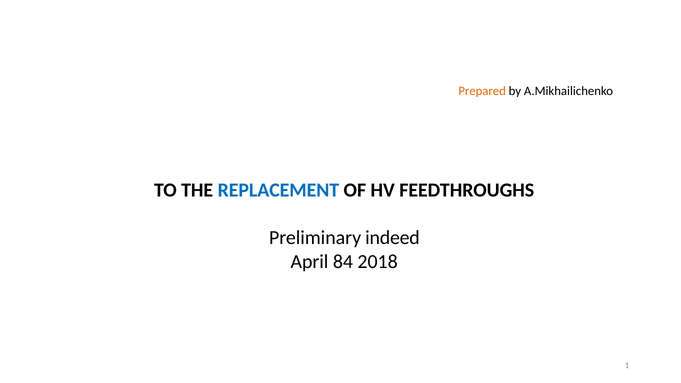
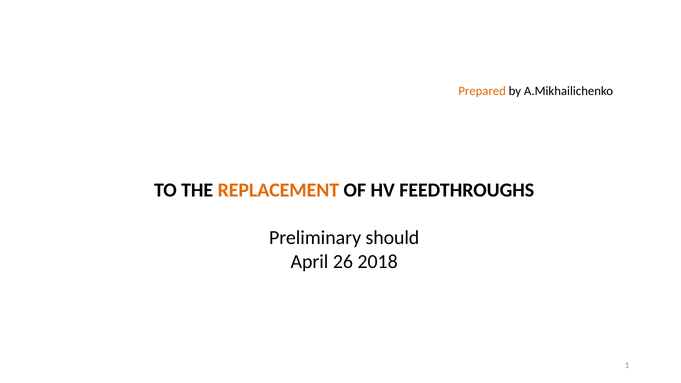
REPLACEMENT colour: blue -> orange
indeed: indeed -> should
84: 84 -> 26
